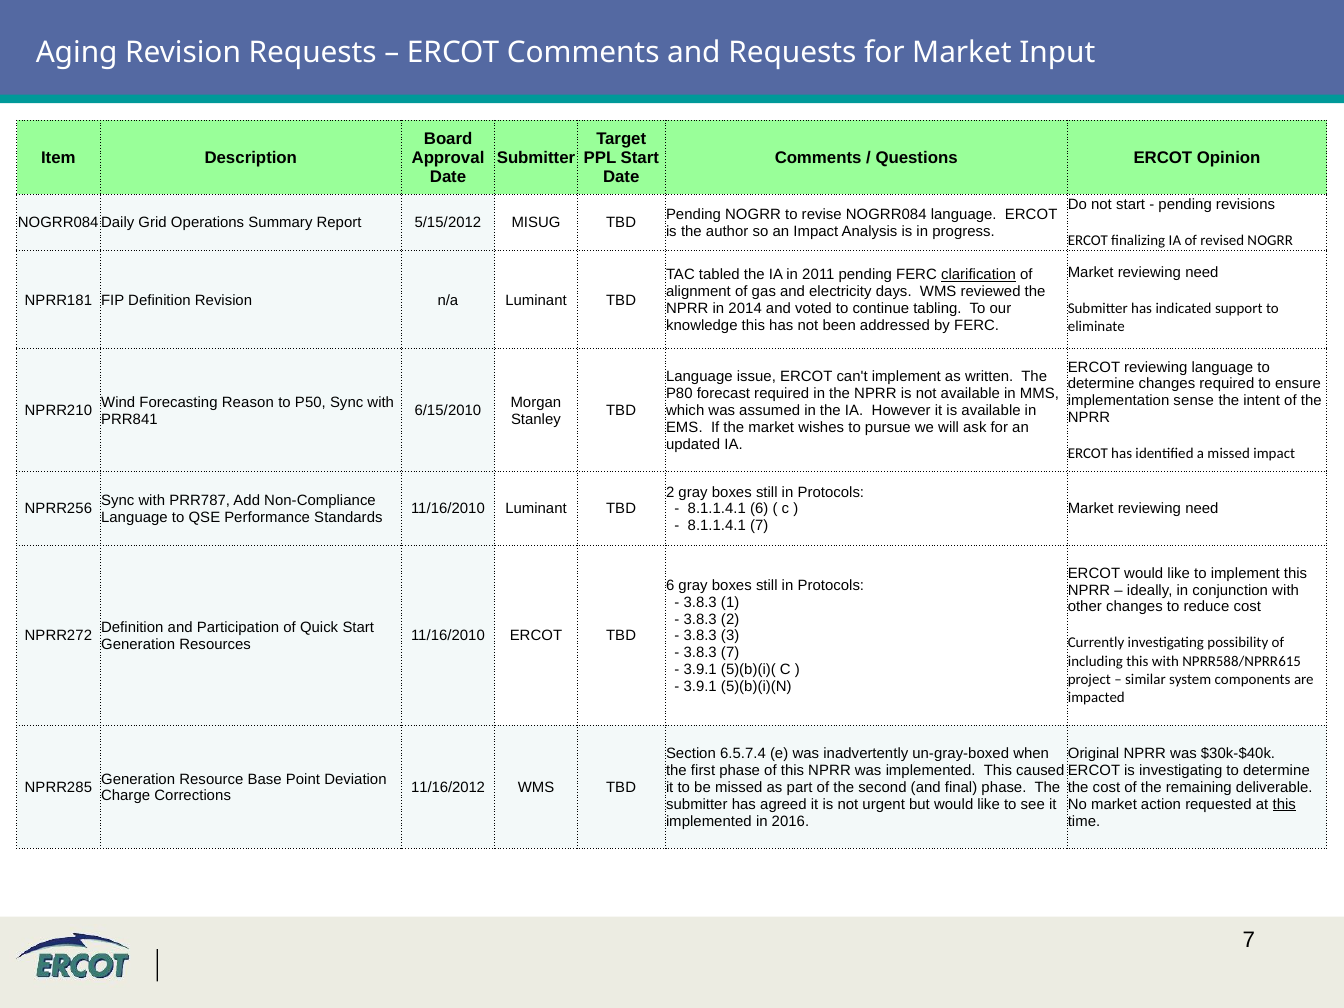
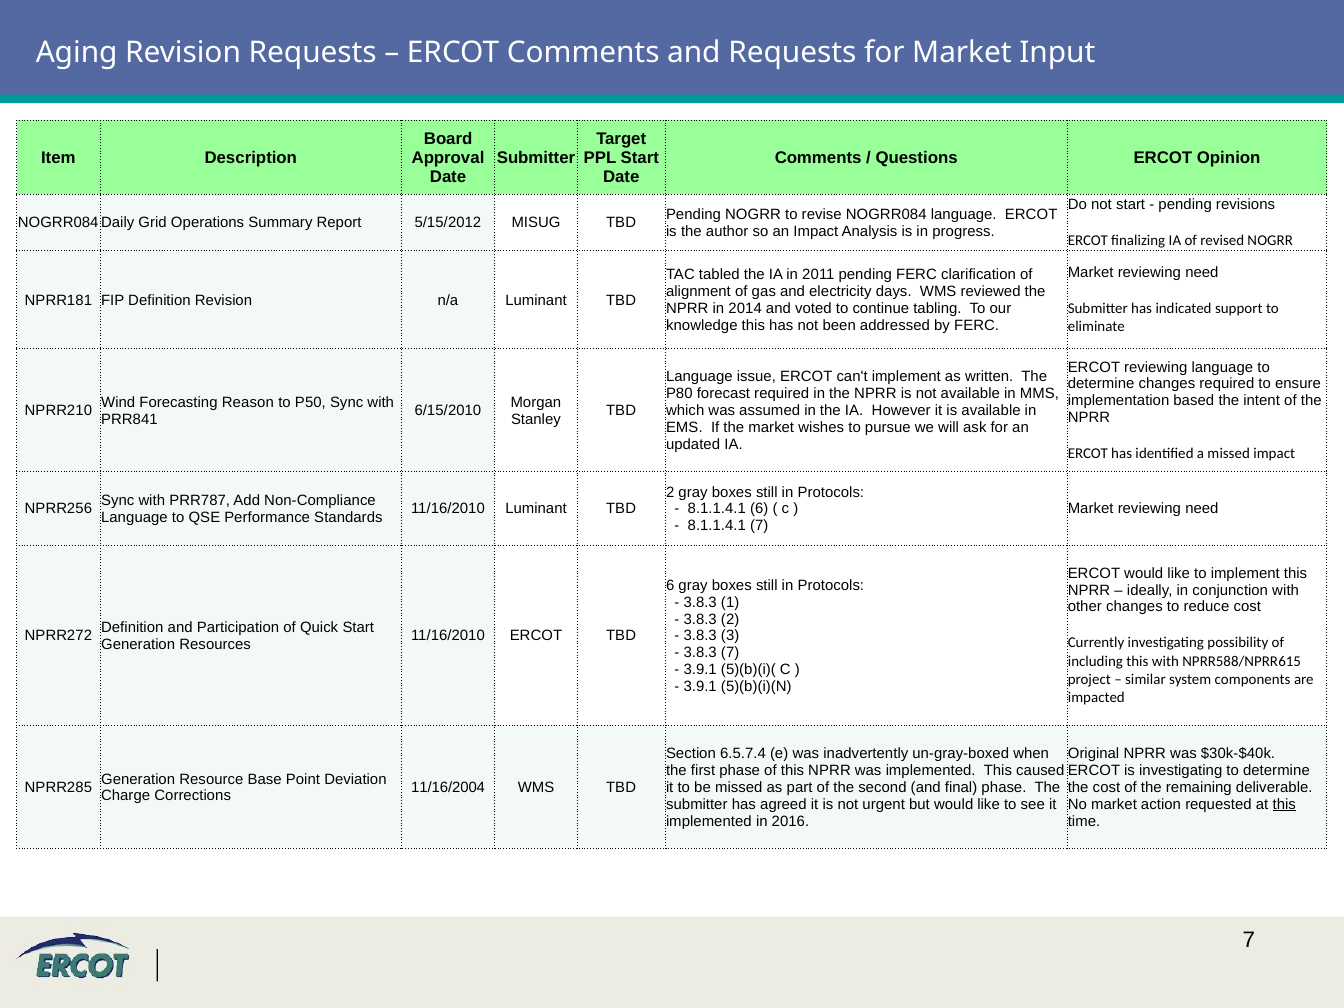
clarification underline: present -> none
sense: sense -> based
11/16/2012: 11/16/2012 -> 11/16/2004
